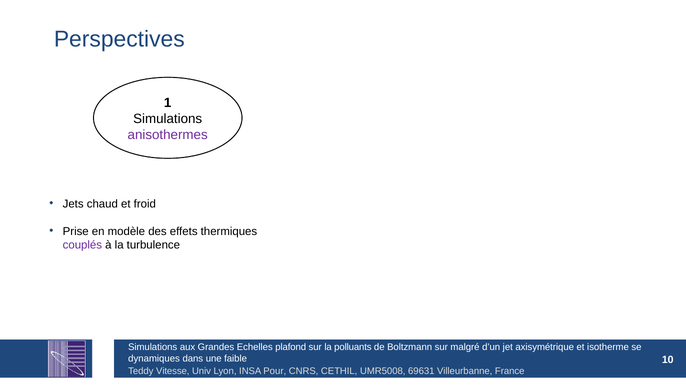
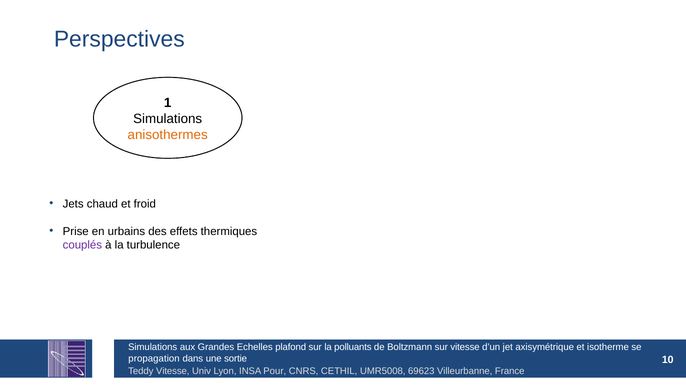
anisothermes colour: purple -> orange
modèle: modèle -> urbains
sur malgré: malgré -> vitesse
dynamiques: dynamiques -> propagation
faible: faible -> sortie
69631: 69631 -> 69623
